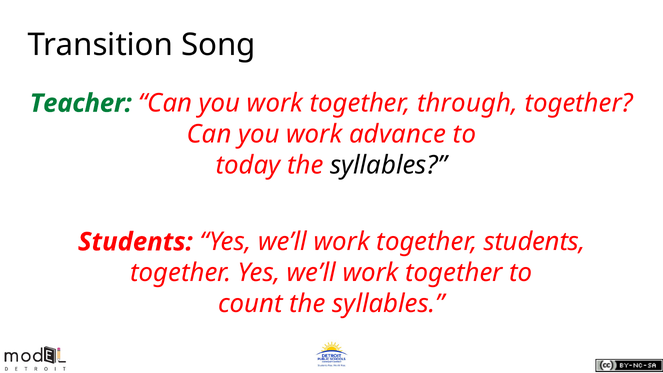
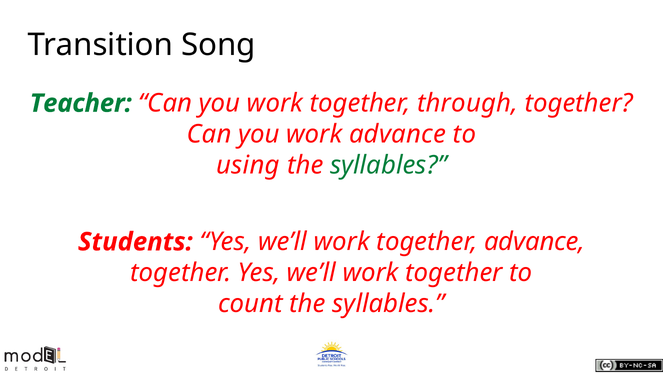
today: today -> using
syllables at (388, 165) colour: black -> green
together students: students -> advance
